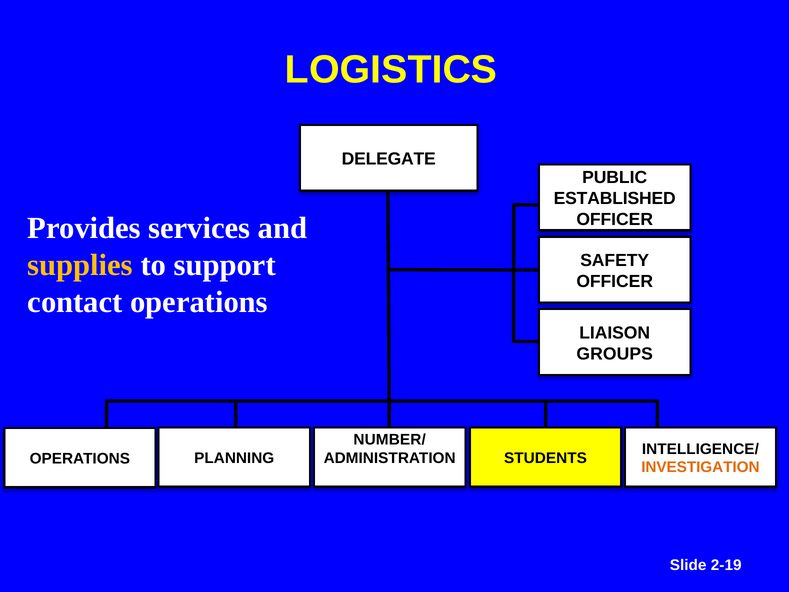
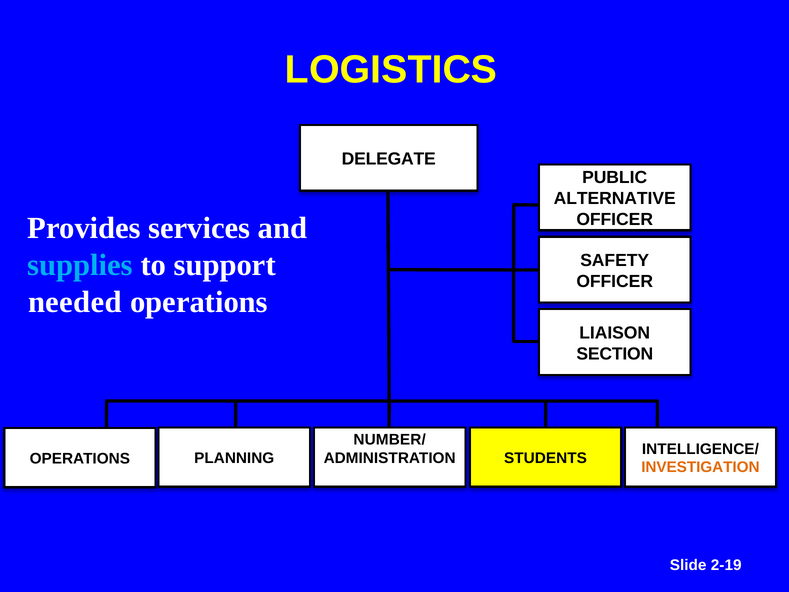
ESTABLISHED: ESTABLISHED -> ALTERNATIVE
supplies colour: yellow -> light blue
contact: contact -> needed
GROUPS: GROUPS -> SECTION
